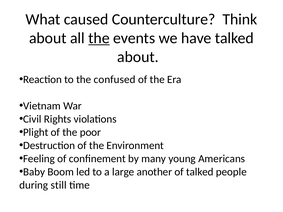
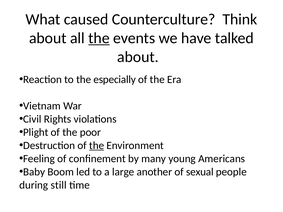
confused: confused -> especially
the at (97, 146) underline: none -> present
of talked: talked -> sexual
